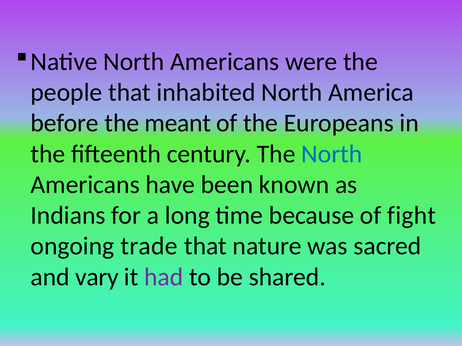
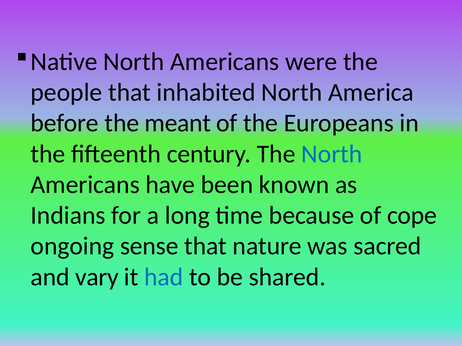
fight: fight -> cope
trade: trade -> sense
had colour: purple -> blue
